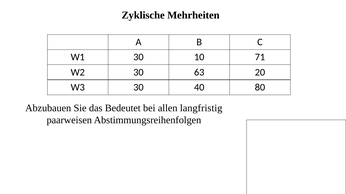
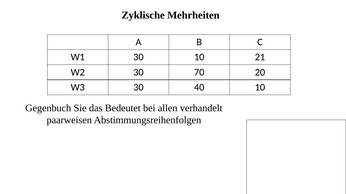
71: 71 -> 21
63: 63 -> 70
40 80: 80 -> 10
Abzubauen: Abzubauen -> Gegenbuch
langfristig: langfristig -> verhandelt
